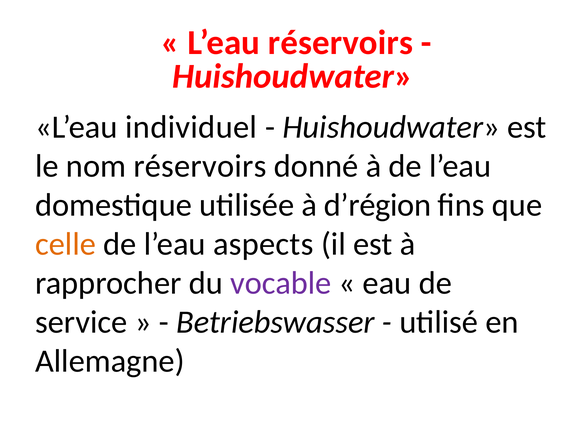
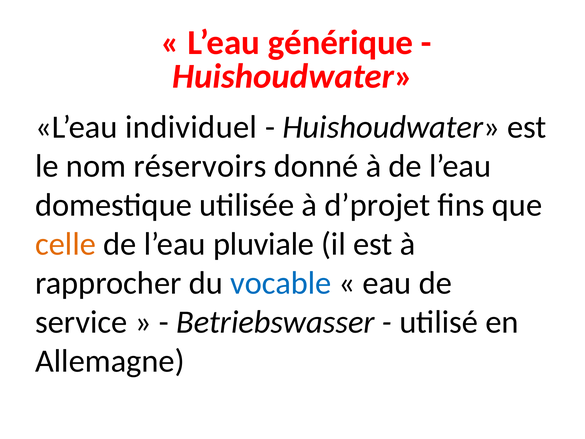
L’eau réservoirs: réservoirs -> générique
d’région: d’région -> d’projet
aspects: aspects -> pluviale
vocable colour: purple -> blue
